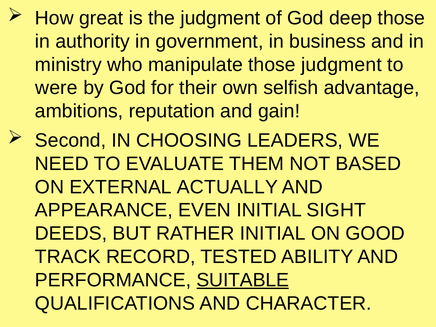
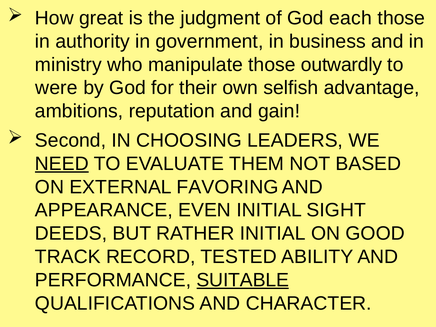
deep: deep -> each
those judgment: judgment -> outwardly
NEED underline: none -> present
ACTUALLY: ACTUALLY -> FAVORING
